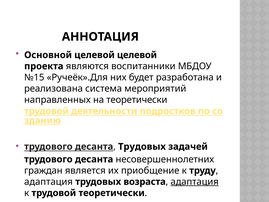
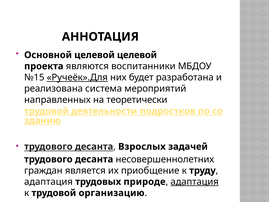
Ручеёк».Для underline: none -> present
Трудовых at (142, 146): Трудовых -> Взрослых
возраста: возраста -> природе
трудовой теоретически: теоретически -> организацию
